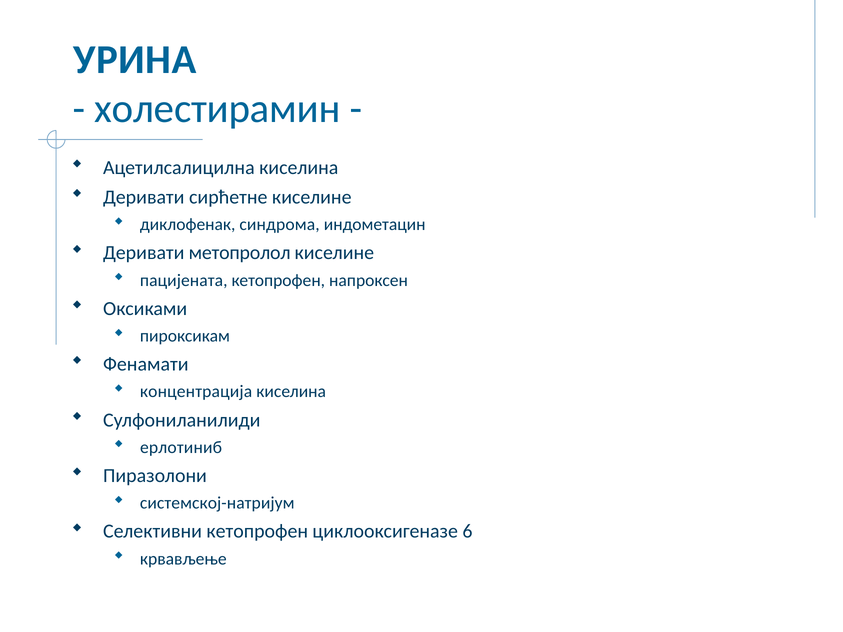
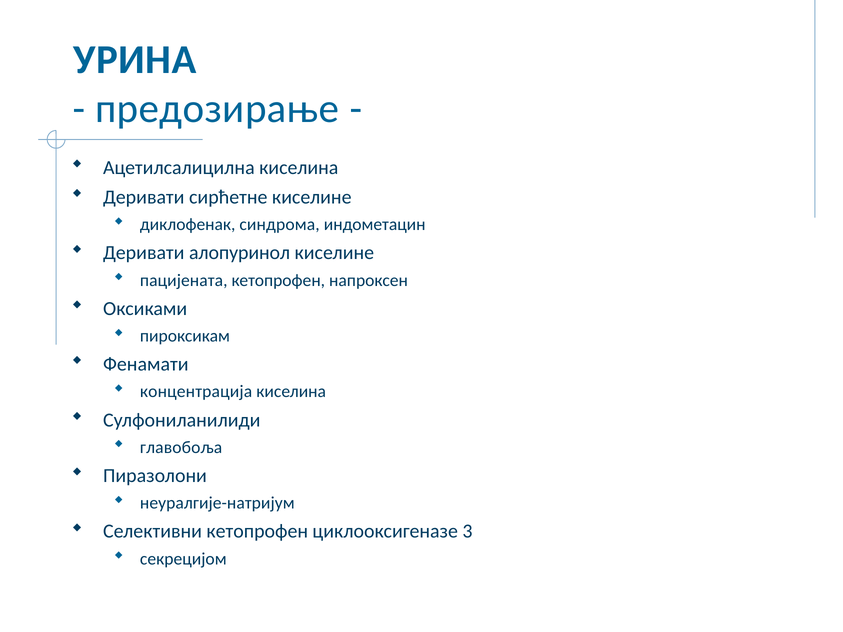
холестирамин: холестирамин -> предозирање
метопролол: метопролол -> алопуринол
ерлотиниб: ерлотиниб -> главобоља
системској-натријум: системској-натријум -> неуралгије-натријум
6: 6 -> 3
крвављење: крвављење -> секрецијом
